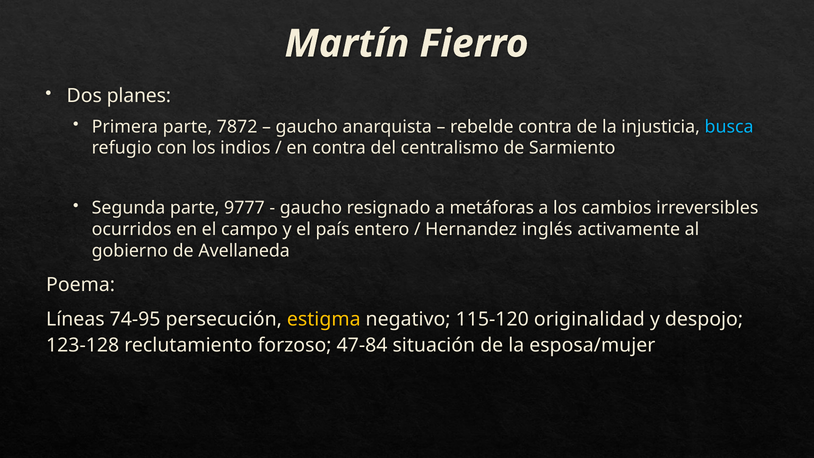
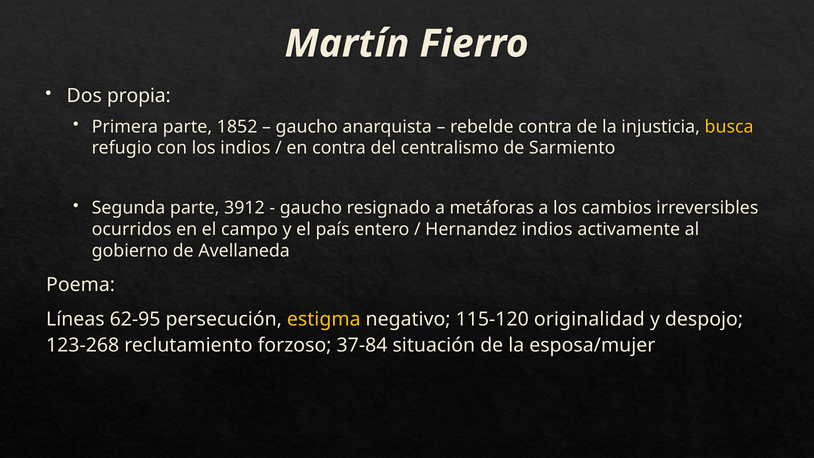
planes: planes -> propia
7872: 7872 -> 1852
busca colour: light blue -> yellow
9777: 9777 -> 3912
Hernandez inglés: inglés -> indios
74-95: 74-95 -> 62-95
123-128: 123-128 -> 123-268
47-84: 47-84 -> 37-84
